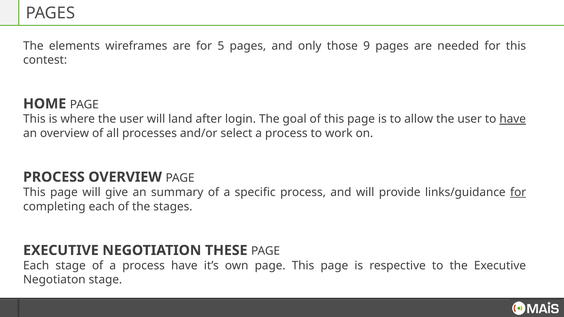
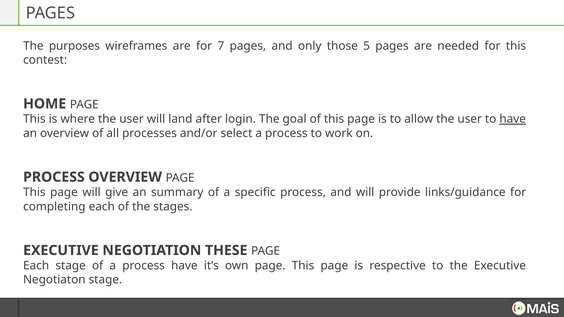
elements: elements -> purposes
5: 5 -> 7
9: 9 -> 5
for at (518, 193) underline: present -> none
